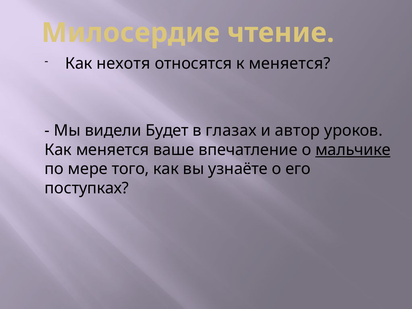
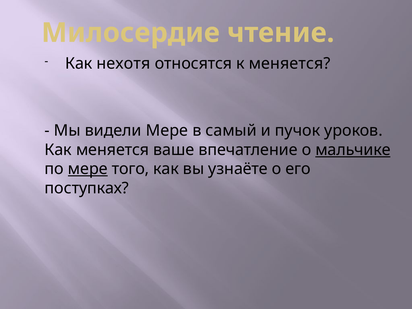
видели Будет: Будет -> Мере
глазах: глазах -> самый
автор: автор -> пучок
мере at (88, 169) underline: none -> present
